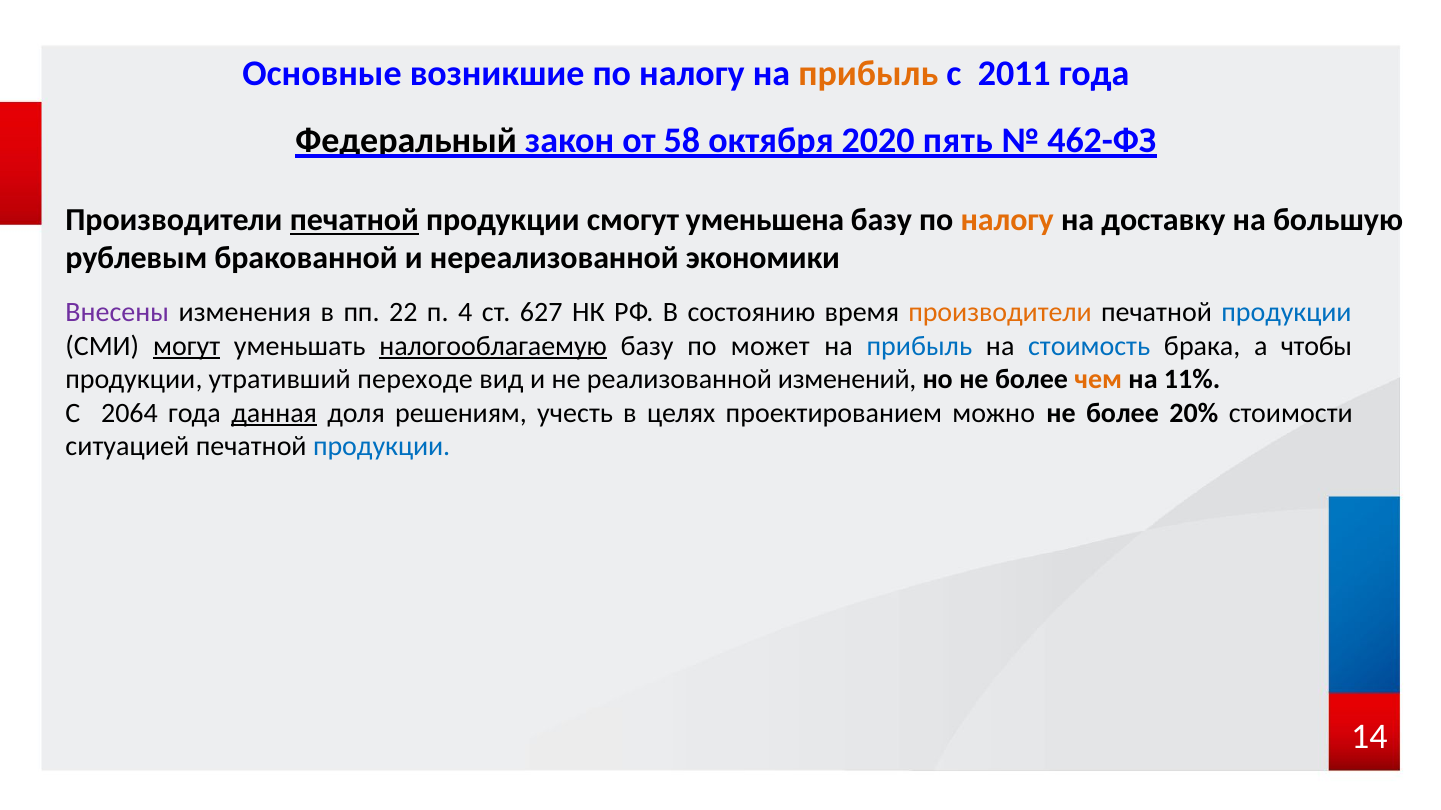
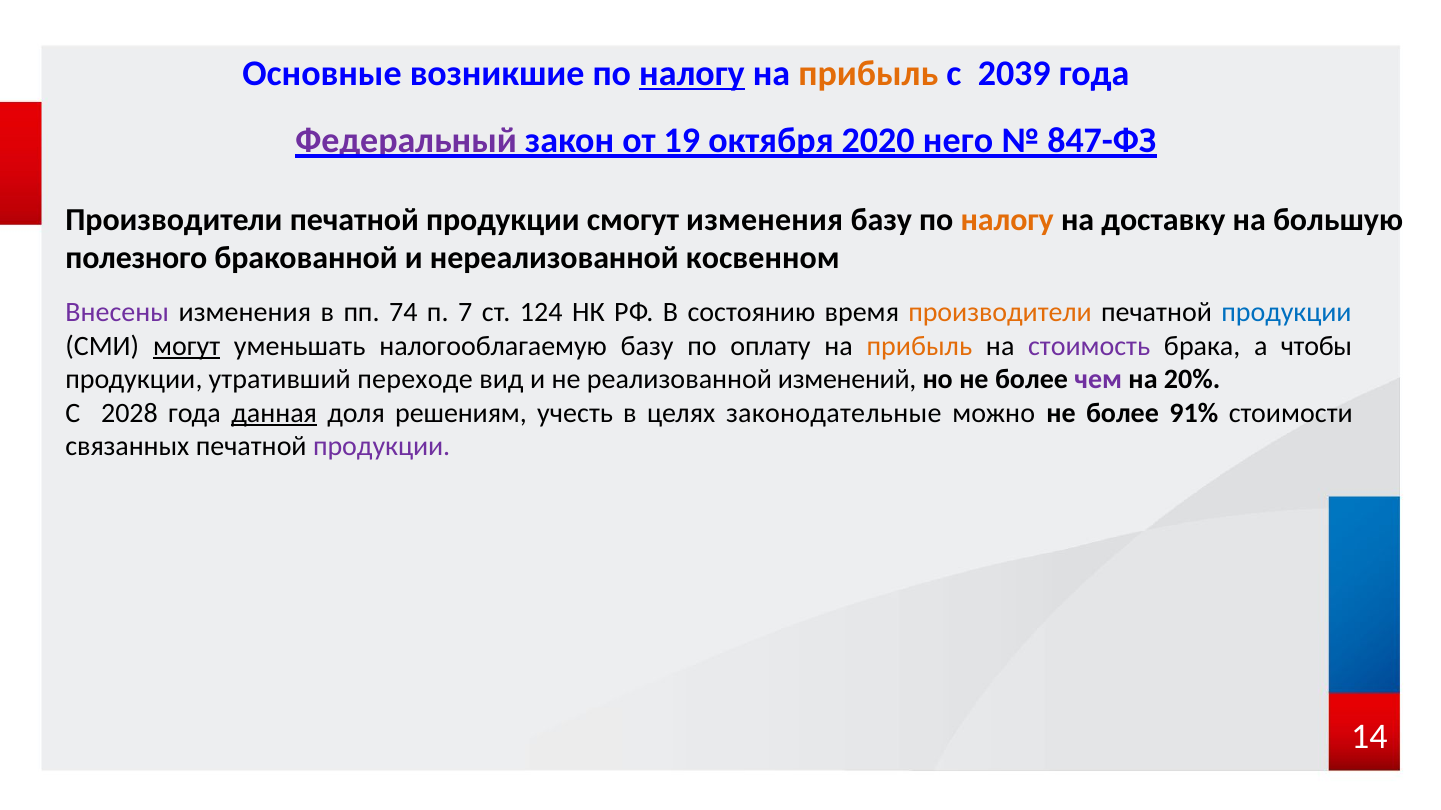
налогу at (692, 73) underline: none -> present
2011: 2011 -> 2039
Федеральный colour: black -> purple
58: 58 -> 19
пять: пять -> него
462-ФЗ: 462-ФЗ -> 847-ФЗ
печатной at (354, 220) underline: present -> none
смогут уменьшена: уменьшена -> изменения
рублевым: рублевым -> полезного
экономики: экономики -> косвенном
22: 22 -> 74
4: 4 -> 7
627: 627 -> 124
налогооблагаемую underline: present -> none
может: может -> оплату
прибыль at (919, 346) colour: blue -> orange
стоимость colour: blue -> purple
чем colour: orange -> purple
11%: 11% -> 20%
2064: 2064 -> 2028
проектированием: проектированием -> законодательные
20%: 20% -> 91%
ситуацией: ситуацией -> связанных
продукции at (382, 447) colour: blue -> purple
